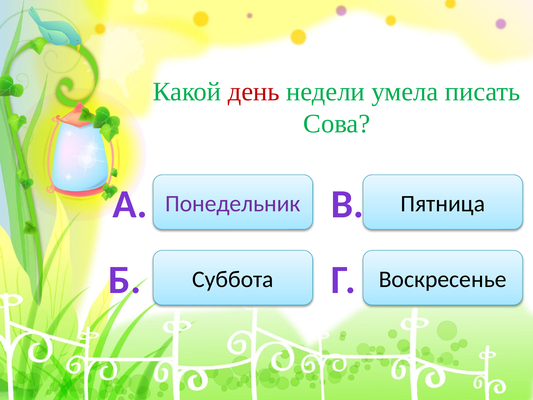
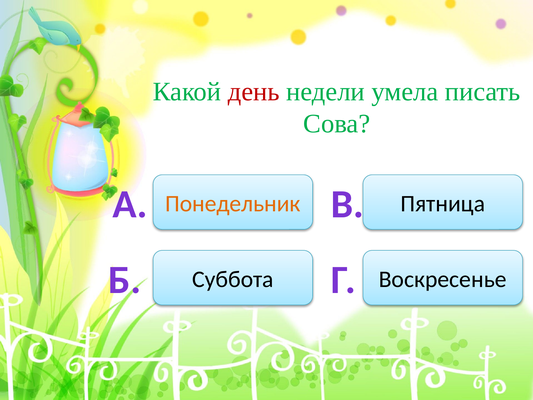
Понедельник colour: purple -> orange
